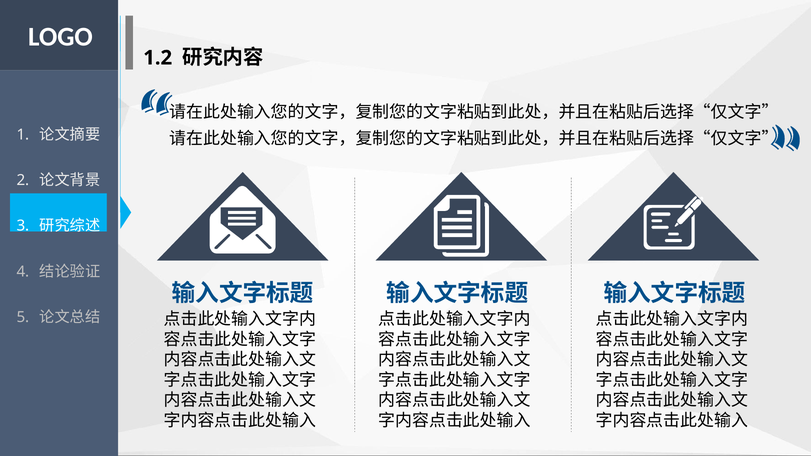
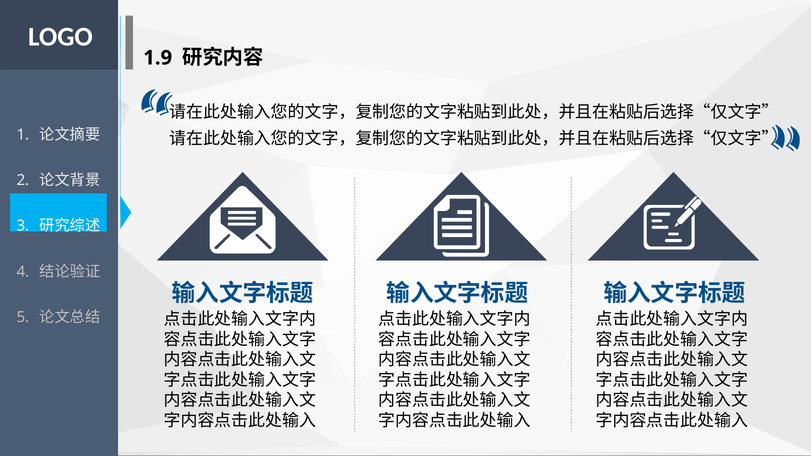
1.2: 1.2 -> 1.9
